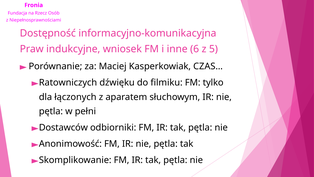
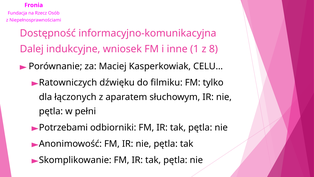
Praw: Praw -> Dalej
6: 6 -> 1
5: 5 -> 8
CZAS…: CZAS… -> CELU…
Dostawców: Dostawców -> Potrzebami
